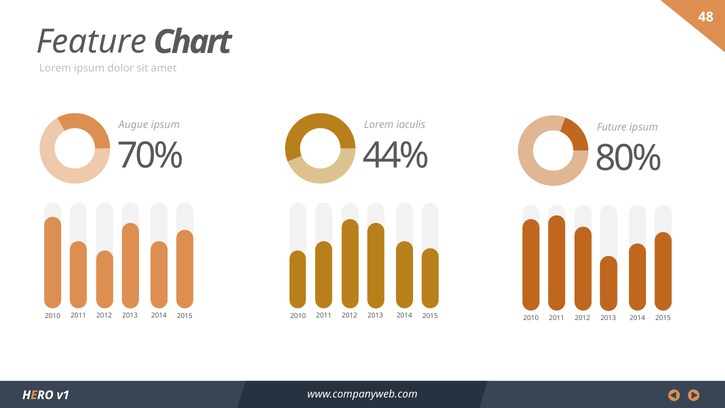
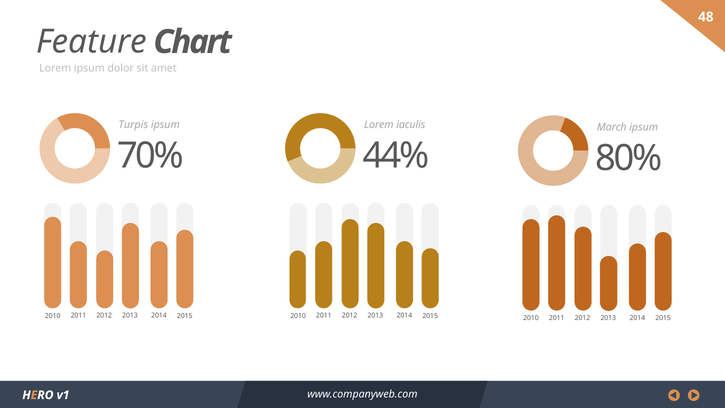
Augue: Augue -> Turpis
Future: Future -> March
